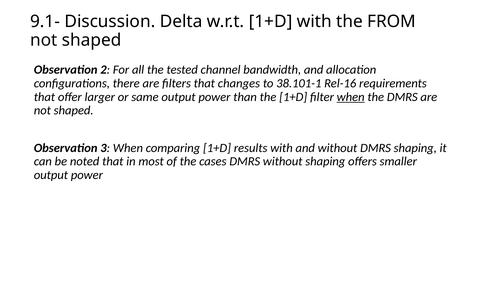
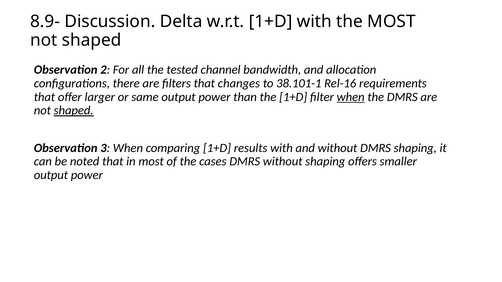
9.1-: 9.1- -> 8.9-
the FROM: FROM -> MOST
shaped at (74, 111) underline: none -> present
